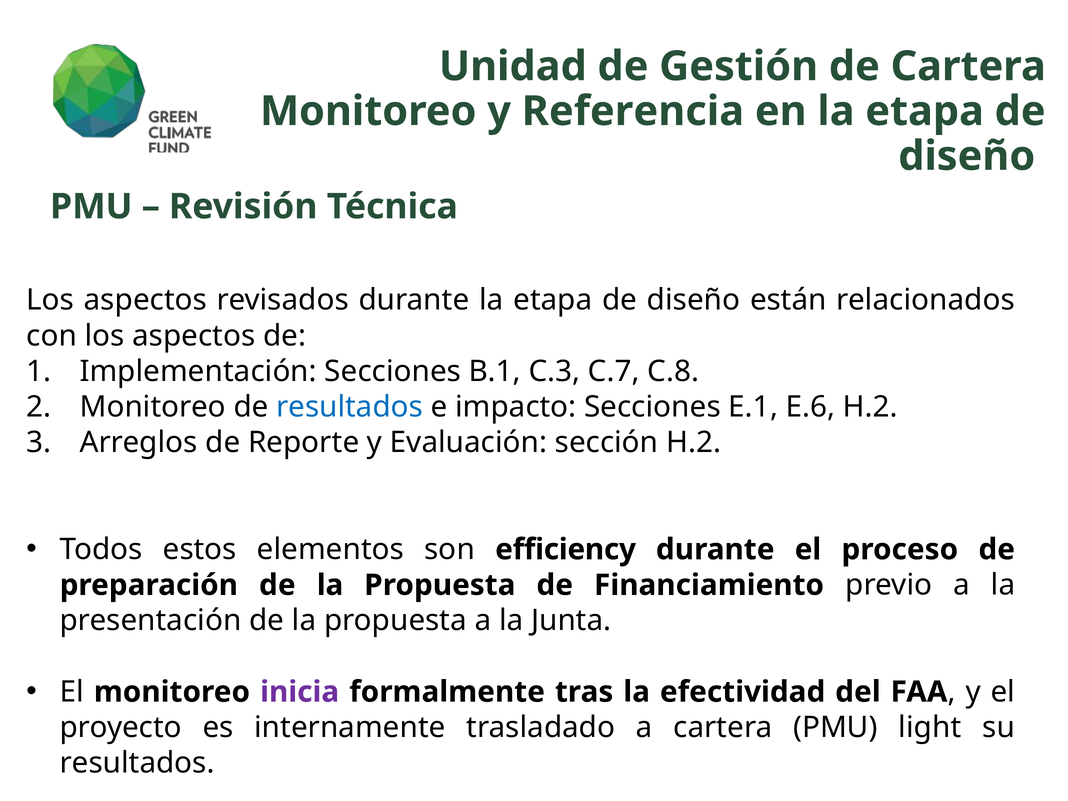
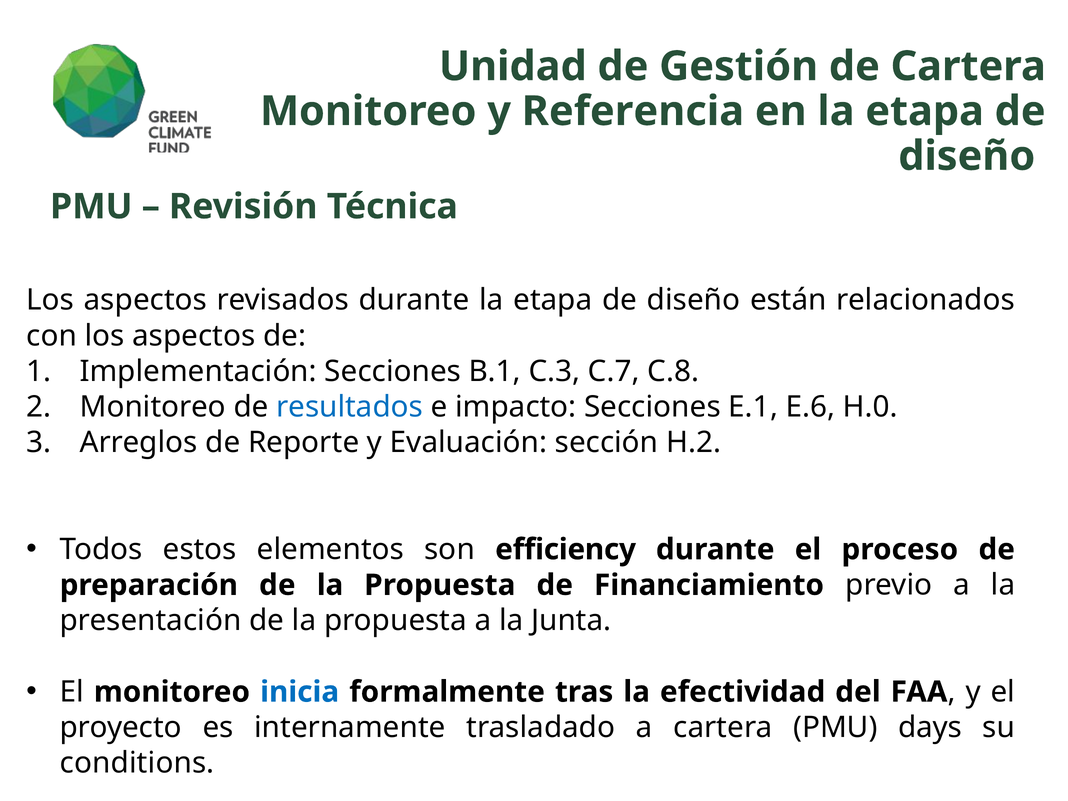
E.6 H.2: H.2 -> H.0
inicia colour: purple -> blue
light: light -> days
resultados at (137, 763): resultados -> conditions
